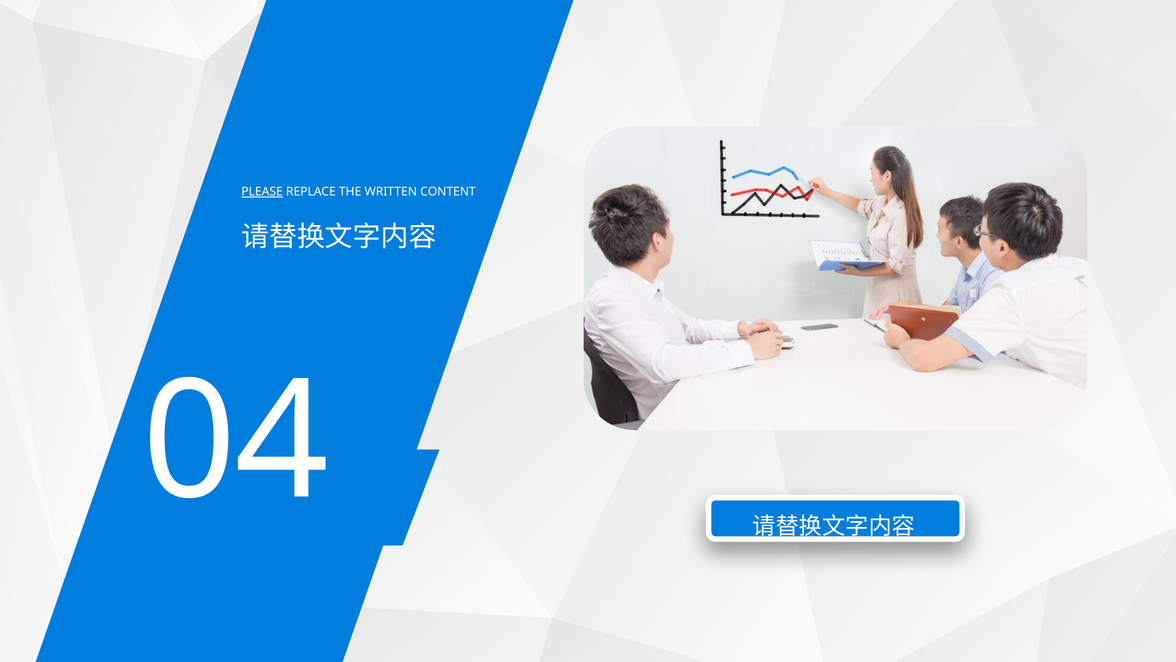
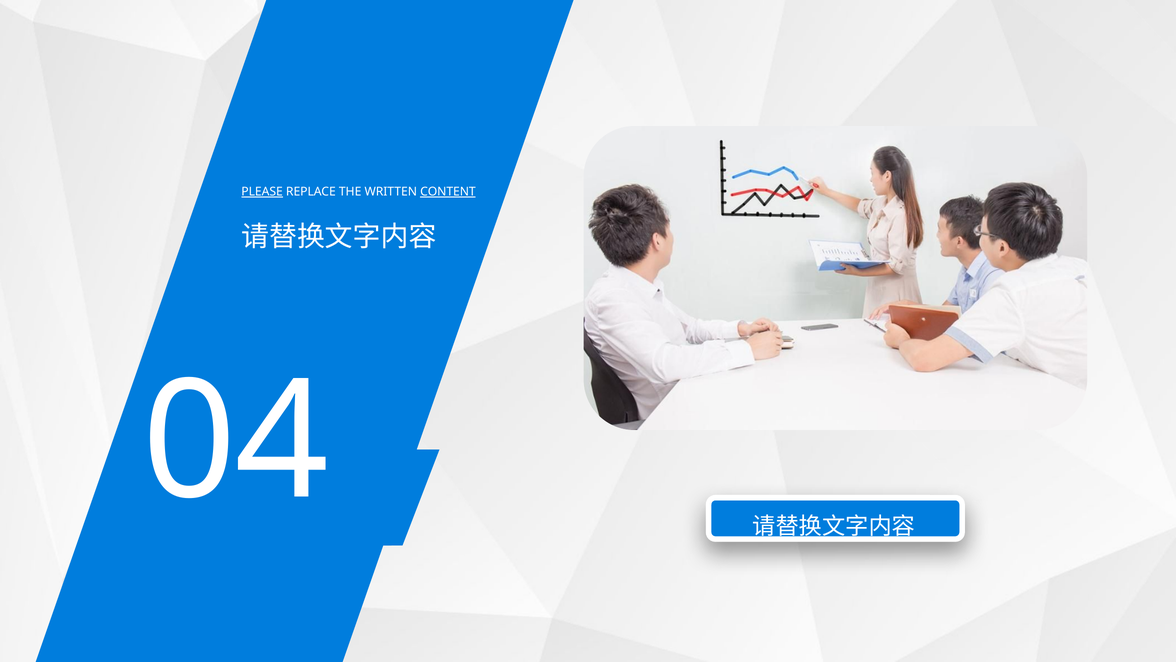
CONTENT underline: none -> present
